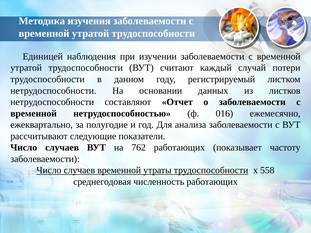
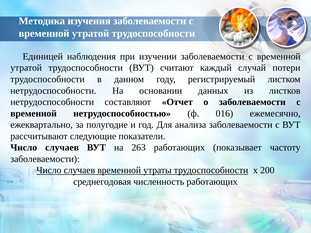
762: 762 -> 263
558: 558 -> 200
